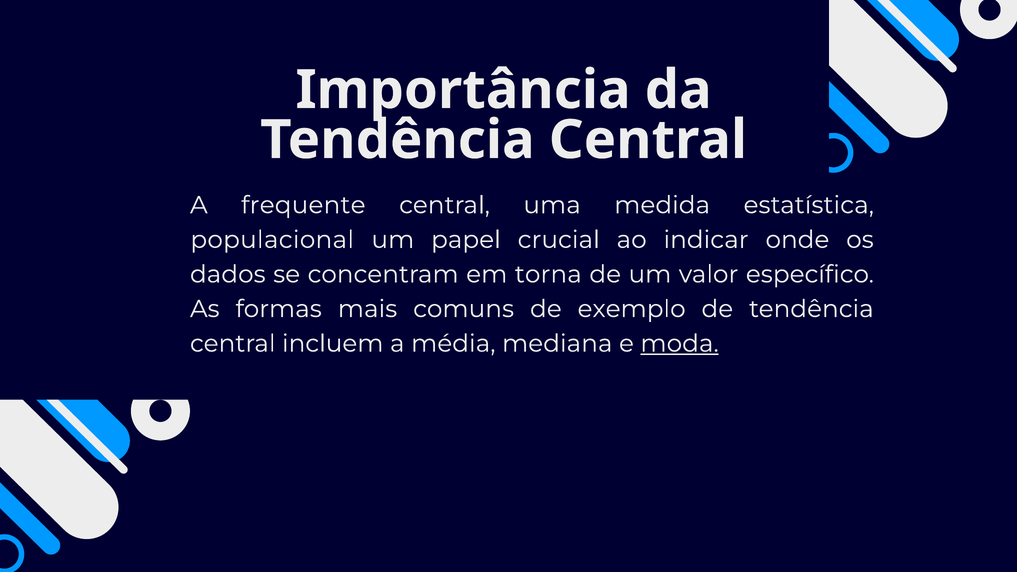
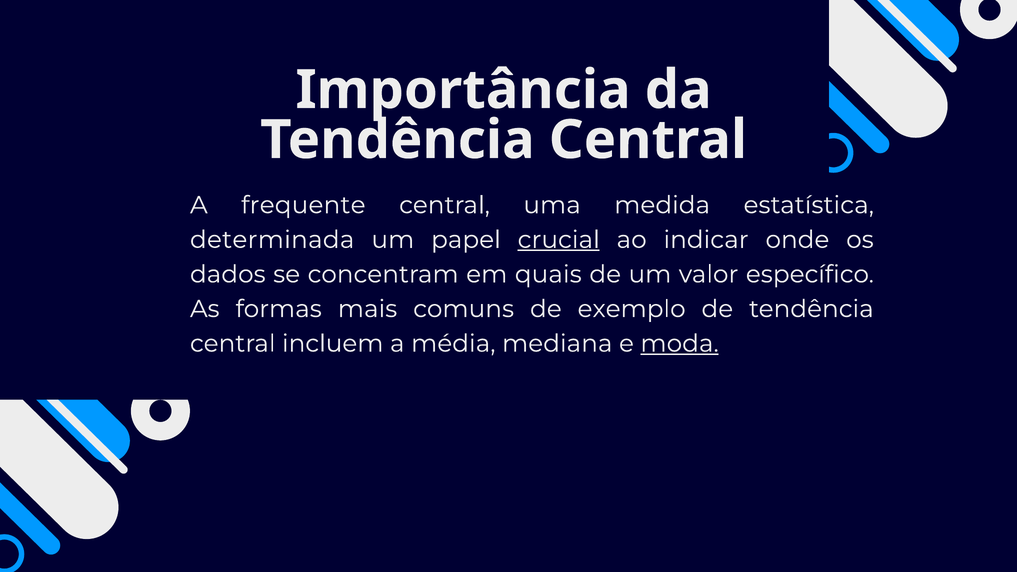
populacional: populacional -> determinada
crucial underline: none -> present
torna: torna -> quais
